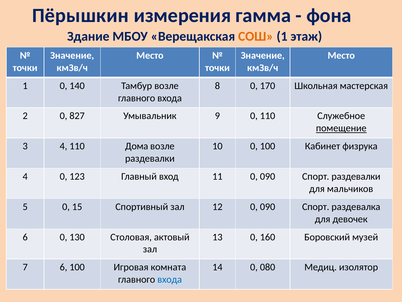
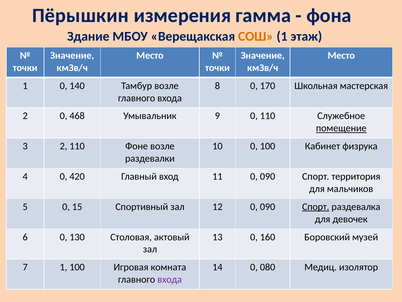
827: 827 -> 468
3 4: 4 -> 2
Дома: Дома -> Фоне
123: 123 -> 420
Спорт раздевалки: раздевалки -> территория
Спорт at (316, 206) underline: none -> present
7 6: 6 -> 1
входа at (170, 279) colour: blue -> purple
